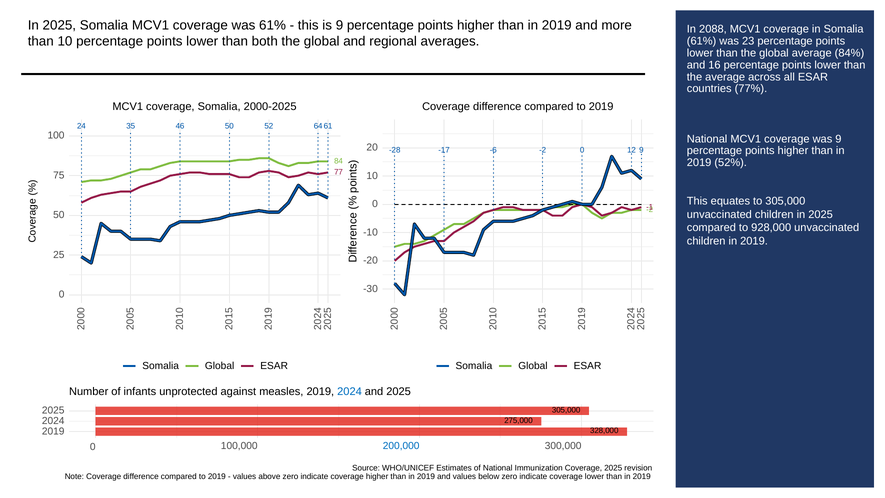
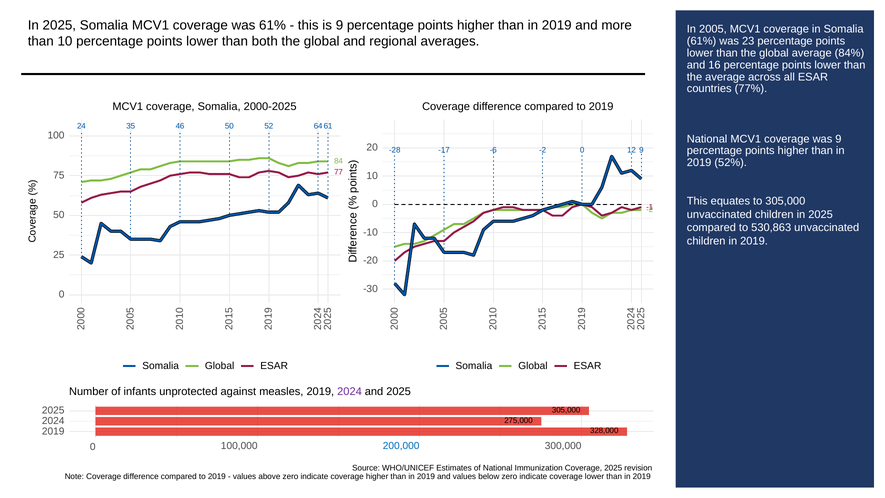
2088: 2088 -> 2005
928,000: 928,000 -> 530,863
2024 at (350, 392) colour: blue -> purple
